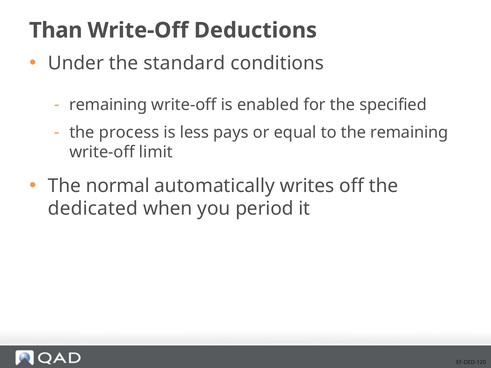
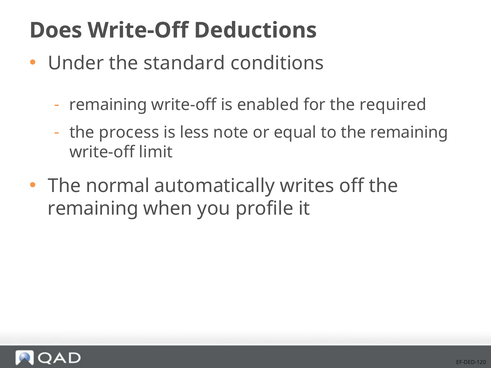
Than: Than -> Does
specified: specified -> required
pays: pays -> note
dedicated at (93, 209): dedicated -> remaining
period: period -> profile
